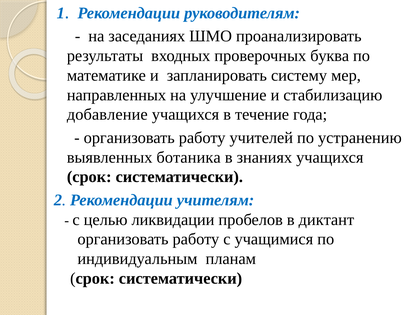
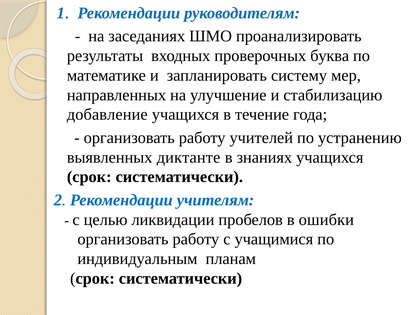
ботаника: ботаника -> диктанте
диктант: диктант -> ошибки
